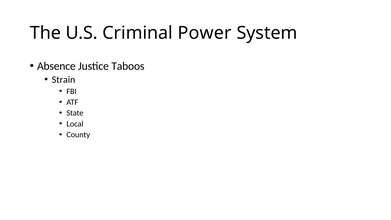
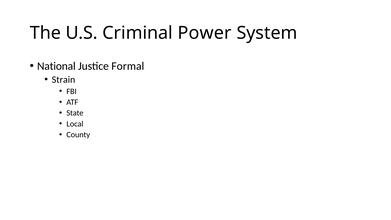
Absence: Absence -> National
Taboos: Taboos -> Formal
